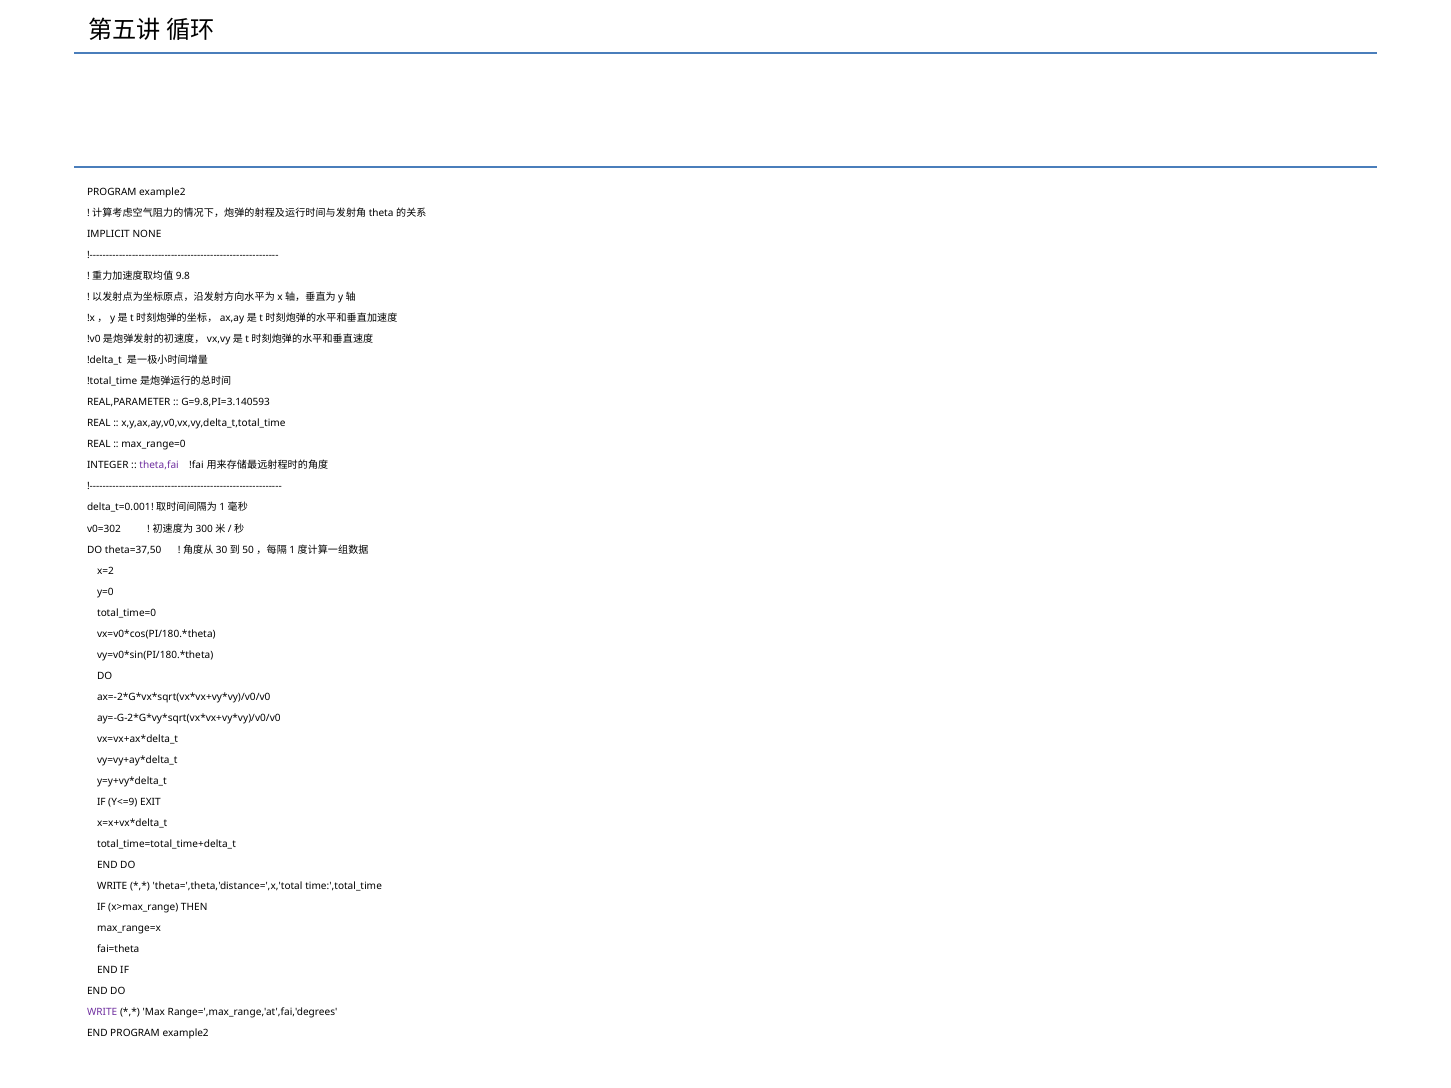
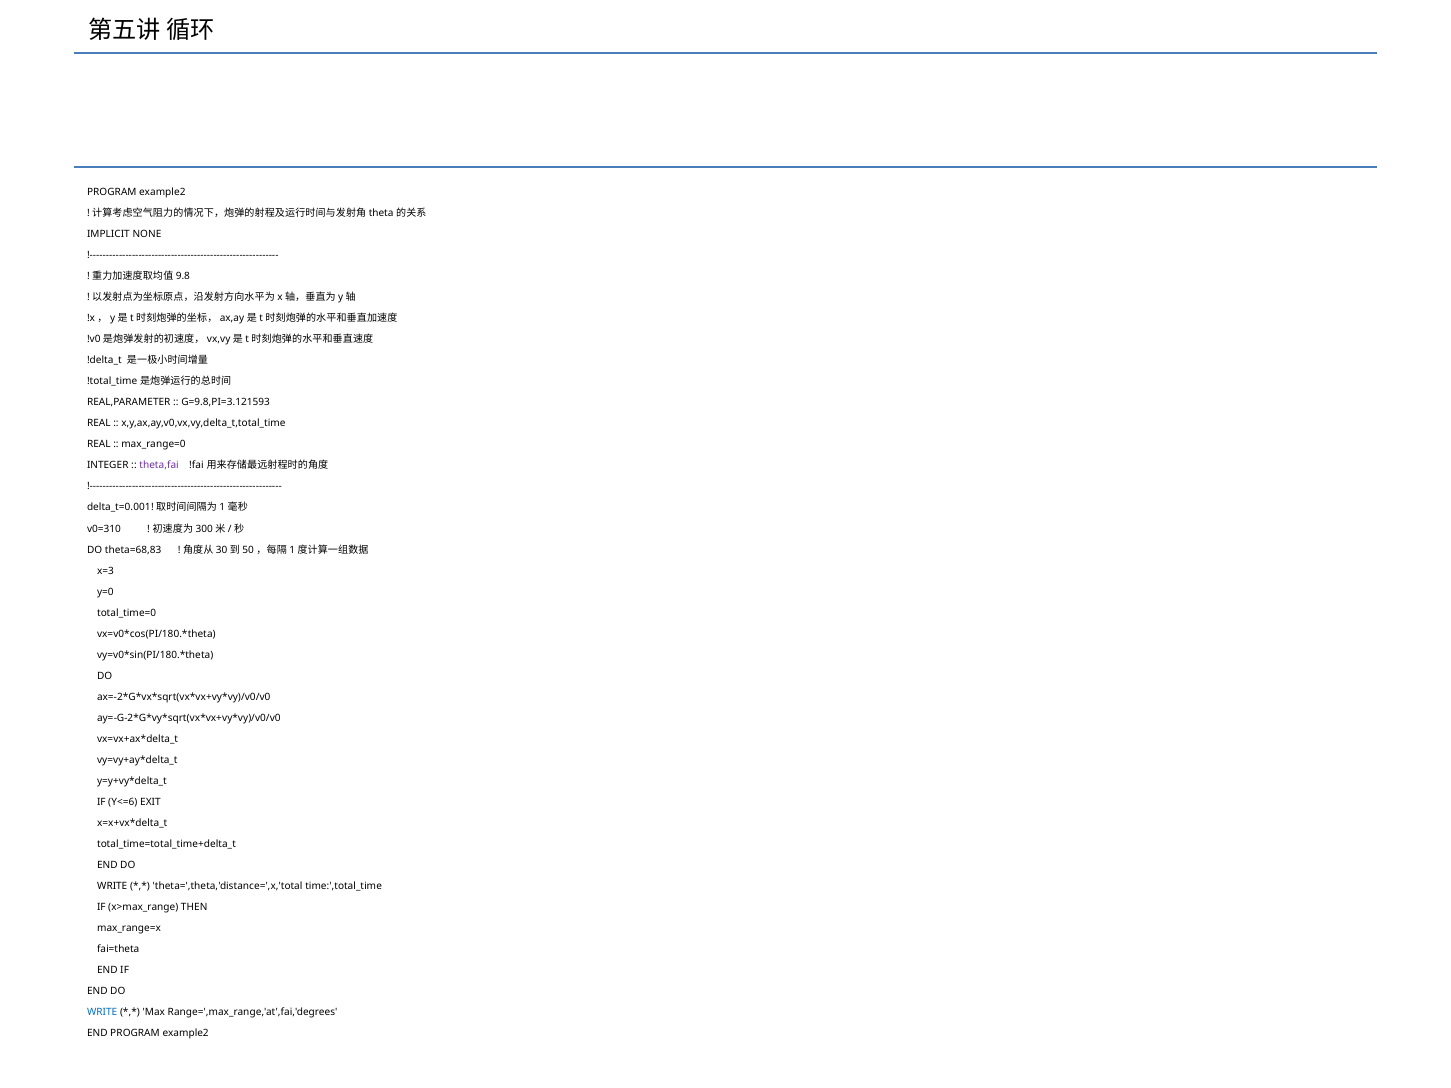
G=9.8,PI=3.140593: G=9.8,PI=3.140593 -> G=9.8,PI=3.121593
v0=302: v0=302 -> v0=310
theta=37,50: theta=37,50 -> theta=68,83
x=2: x=2 -> x=3
Y<=9: Y<=9 -> Y<=6
WRITE at (102, 1012) colour: purple -> blue
